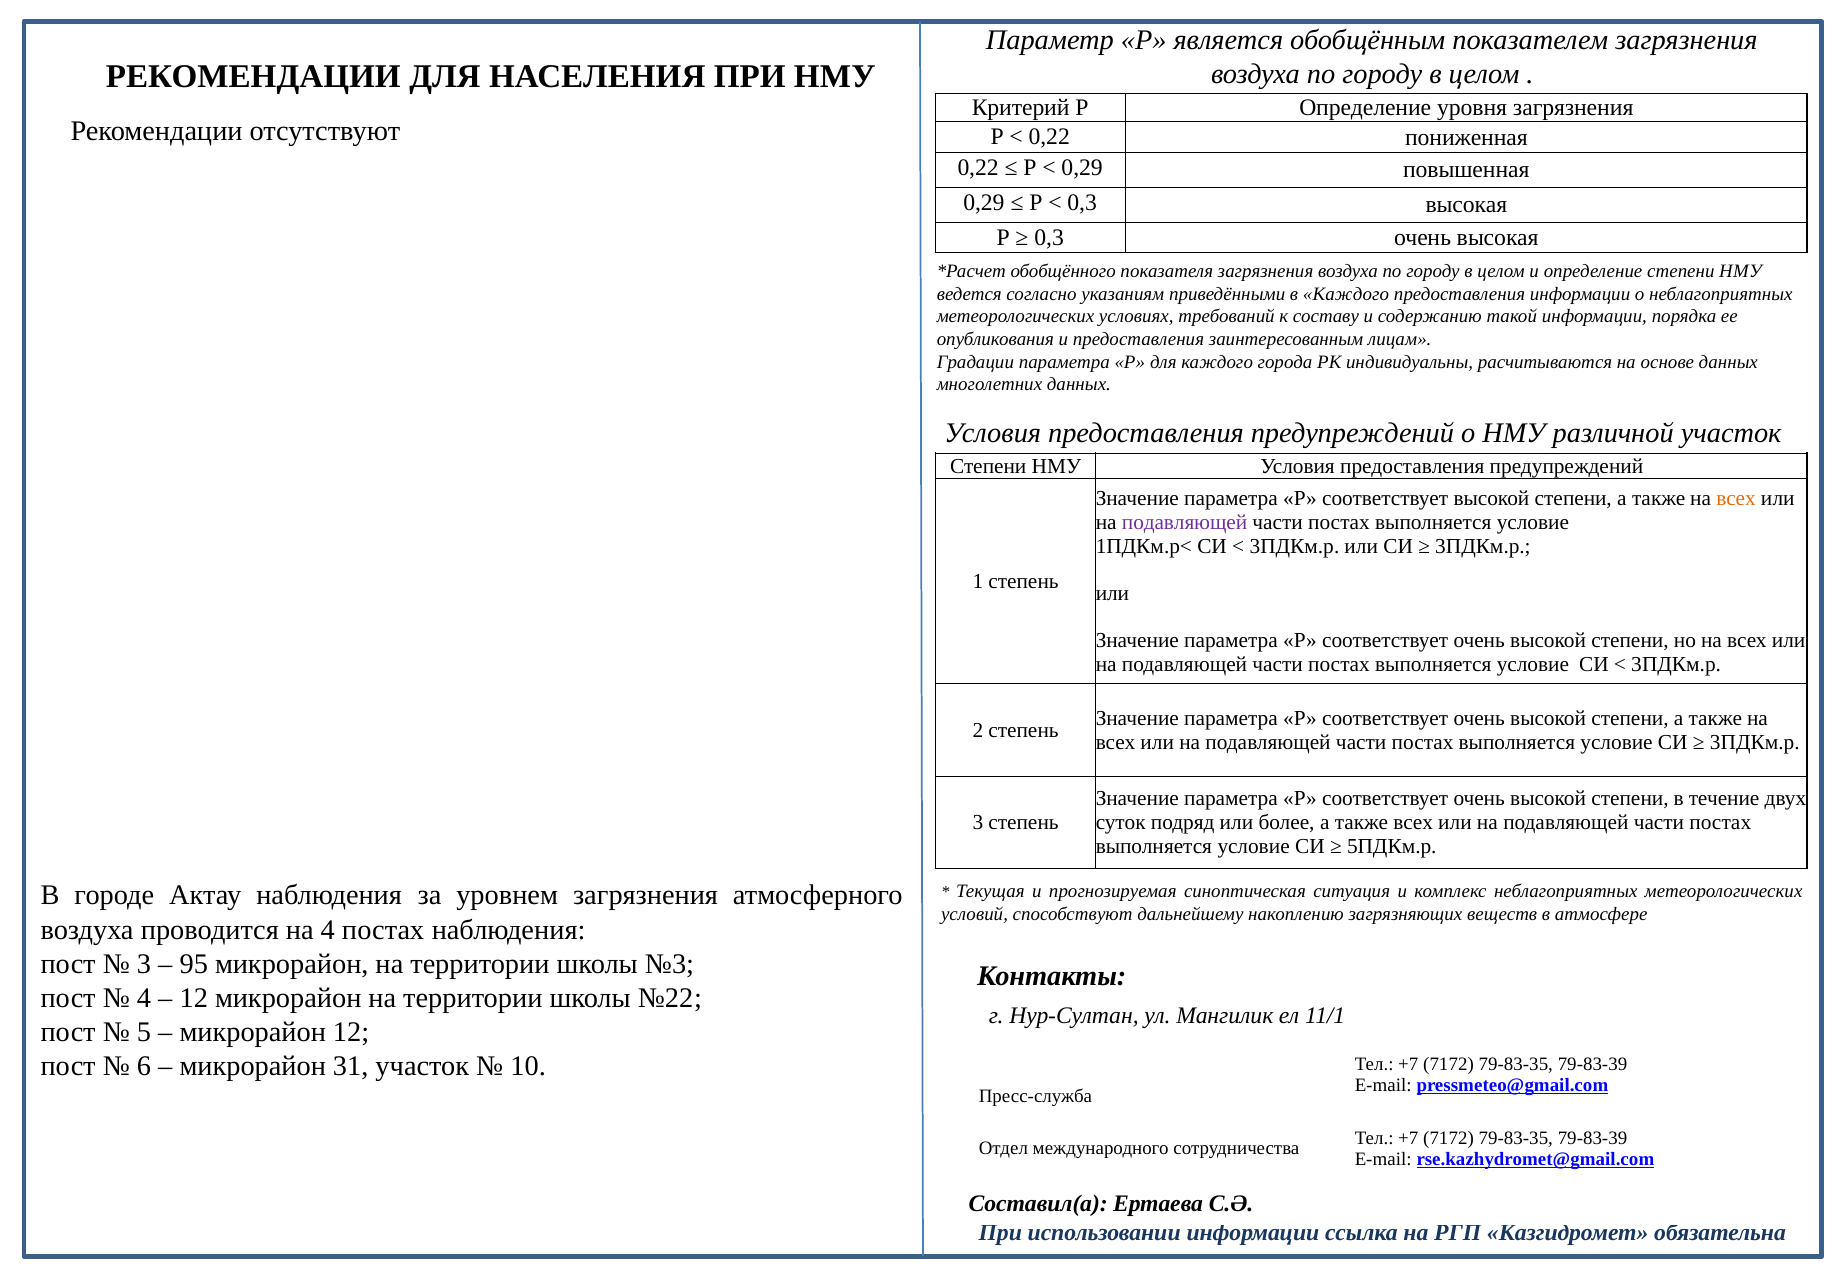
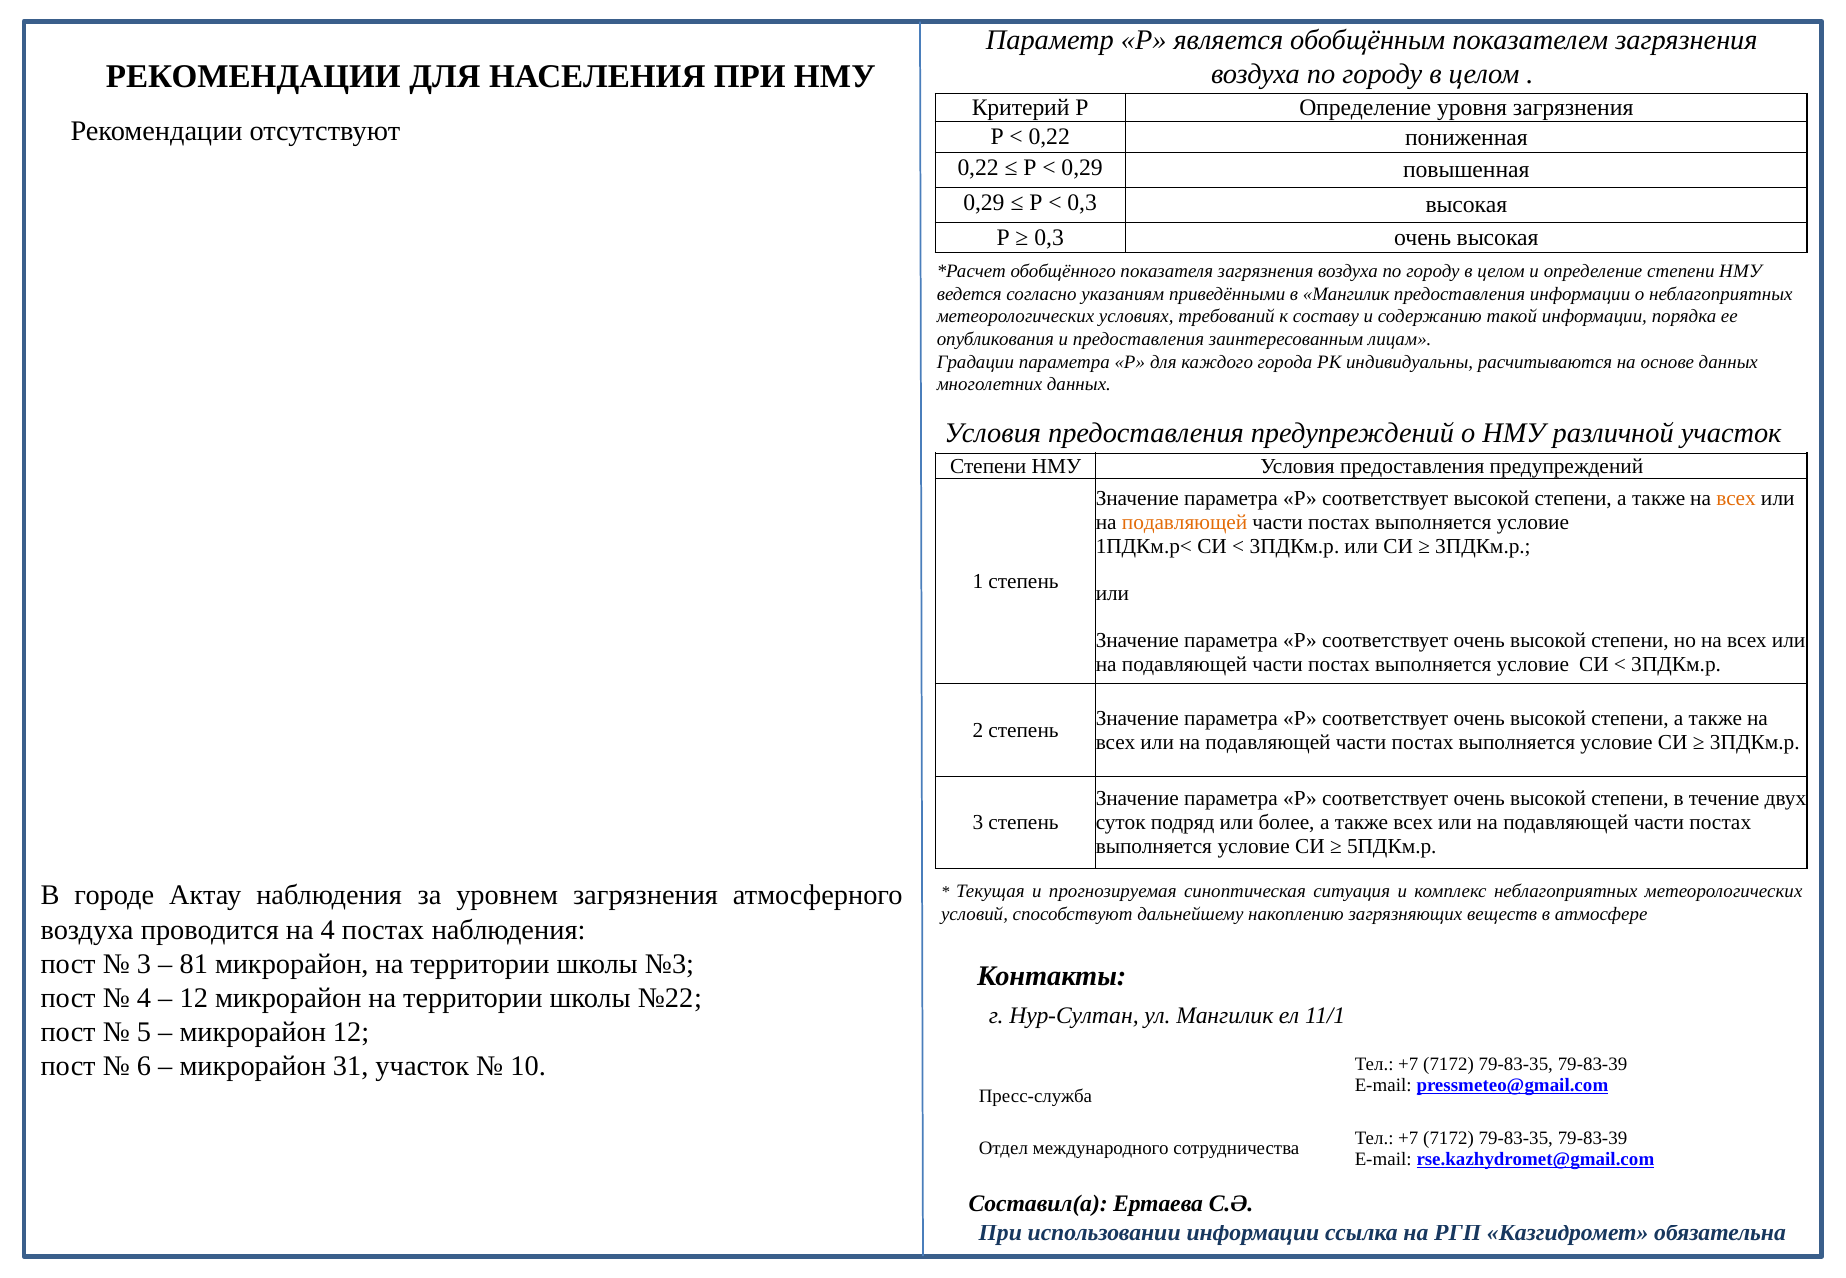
в Каждого: Каждого -> Мангилик
подавляющей at (1185, 522) colour: purple -> orange
95: 95 -> 81
